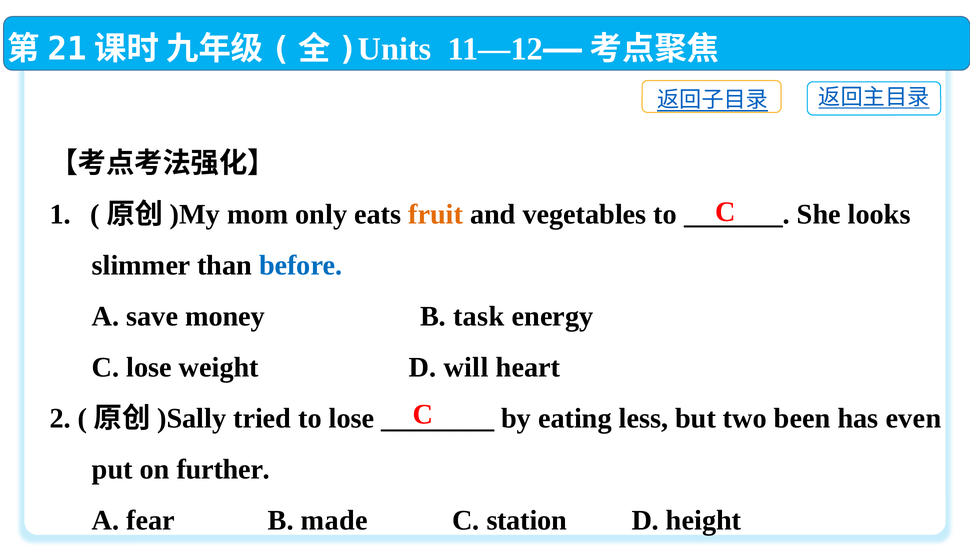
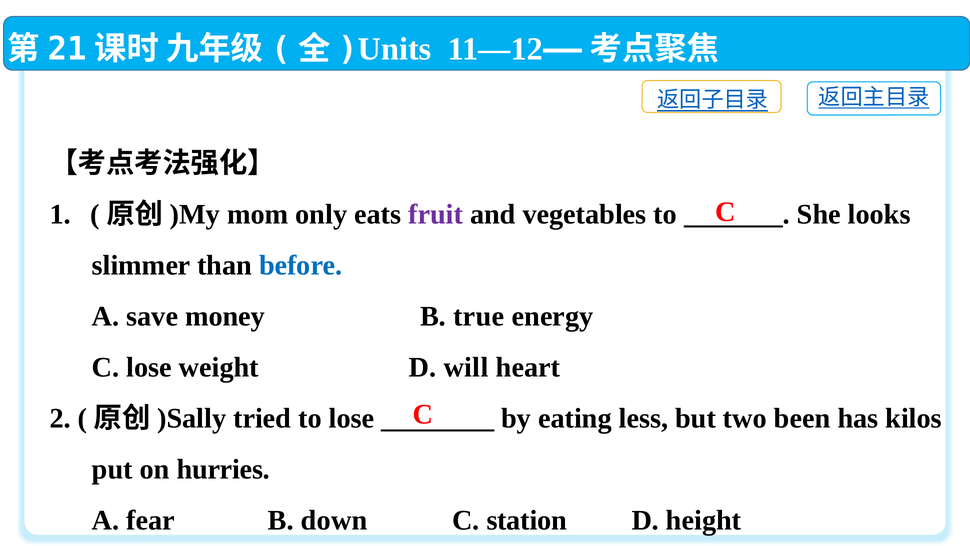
fruit colour: orange -> purple
task: task -> true
even: even -> kilos
further: further -> hurries
made: made -> down
